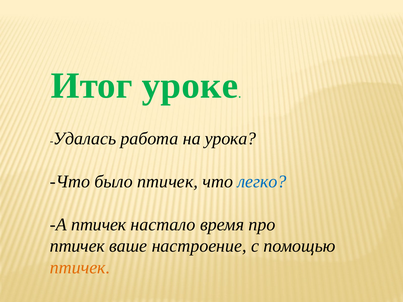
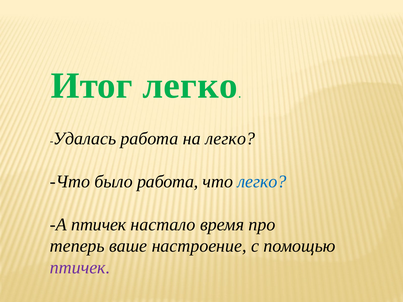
Итог уроке: уроке -> легко
на урока: урока -> легко
было птичек: птичек -> работа
птичек at (77, 246): птичек -> теперь
птичек at (80, 268) colour: orange -> purple
